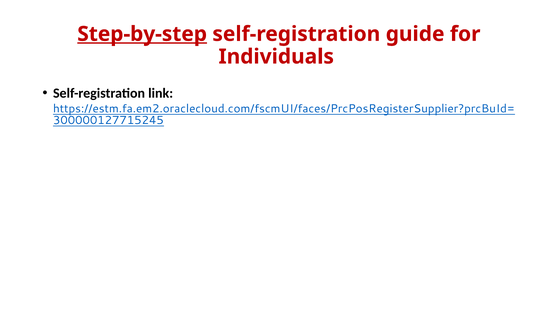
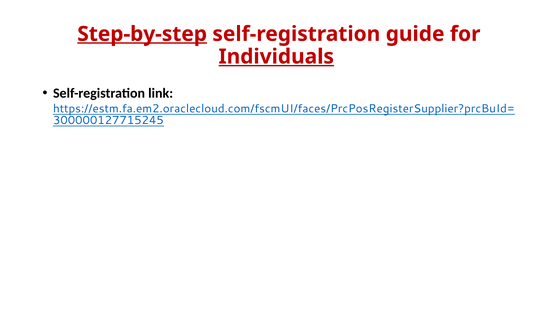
Individuals underline: none -> present
